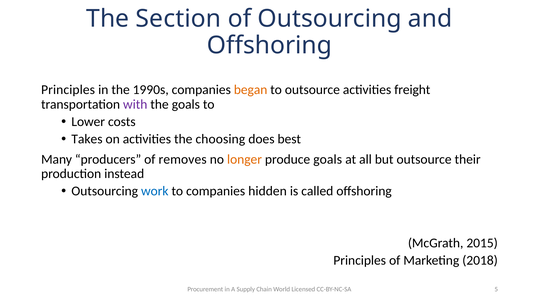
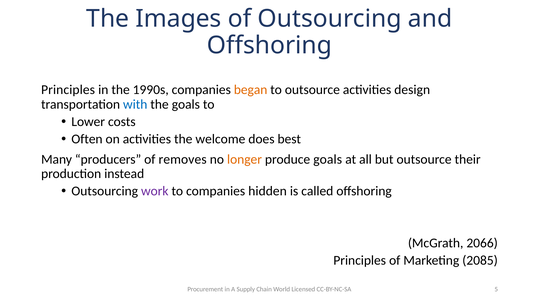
Section: Section -> Images
freight: freight -> design
with colour: purple -> blue
Takes: Takes -> Often
choosing: choosing -> welcome
work colour: blue -> purple
2015: 2015 -> 2066
2018: 2018 -> 2085
